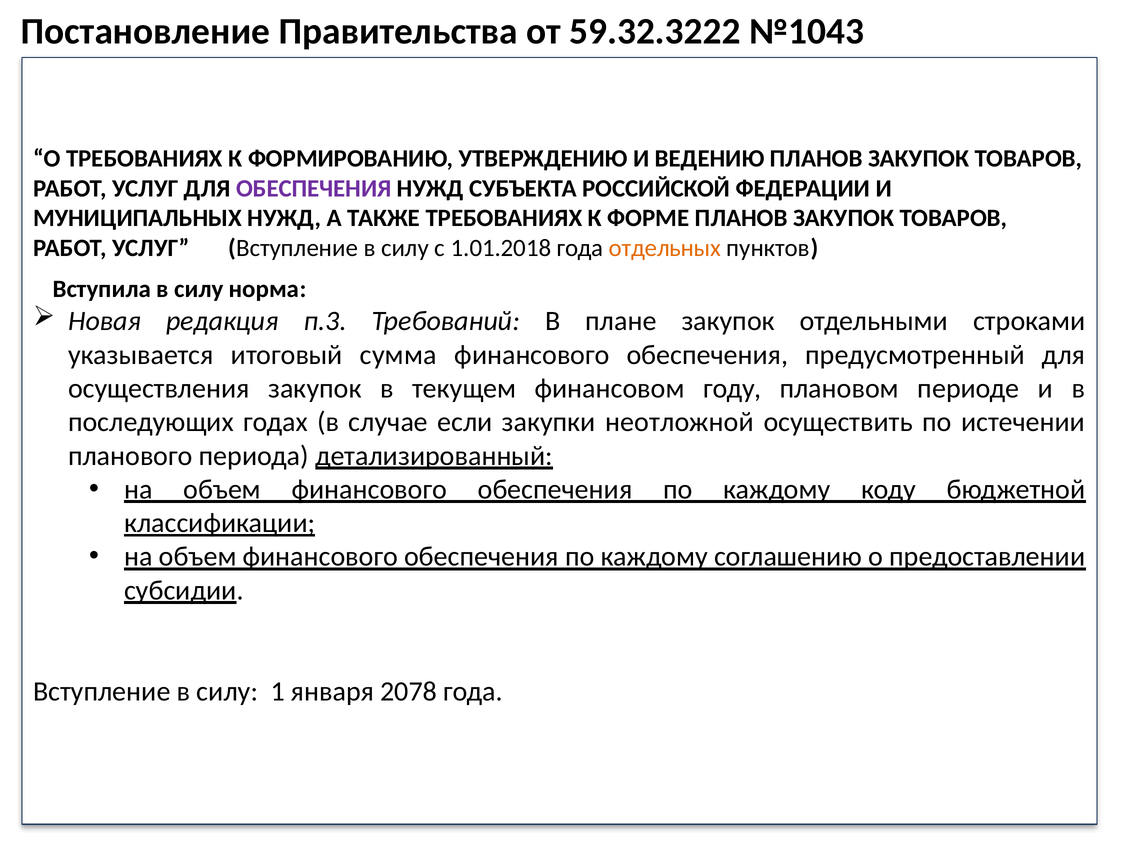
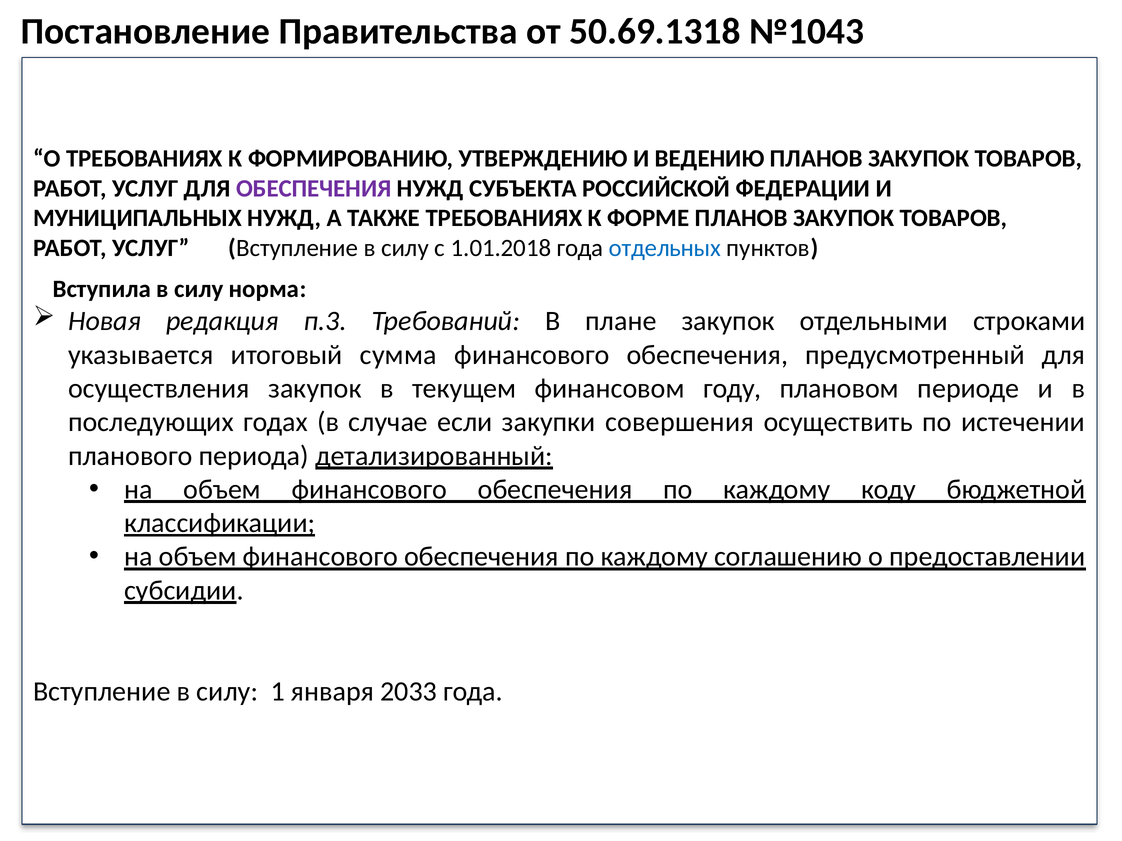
59.32.3222: 59.32.3222 -> 50.69.1318
отдельных colour: orange -> blue
неотложной: неотложной -> совершения
2078: 2078 -> 2033
